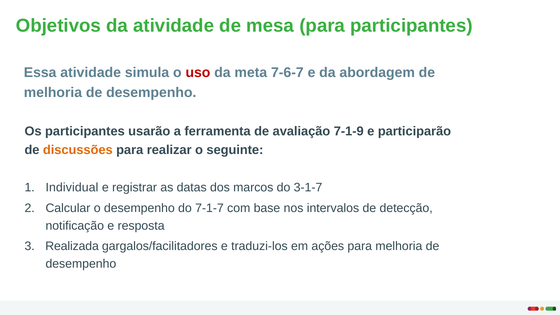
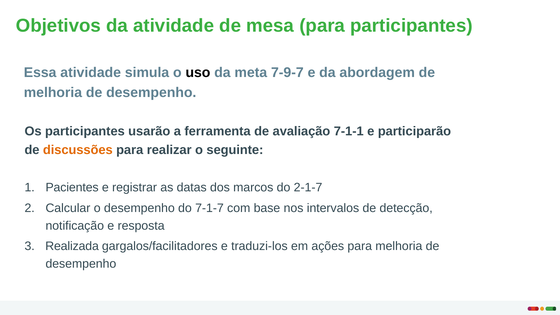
uso colour: red -> black
7-6-7: 7-6-7 -> 7-9-7
7-1-9: 7-1-9 -> 7-1-1
Individual: Individual -> Pacientes
3-1-7: 3-1-7 -> 2-1-7
